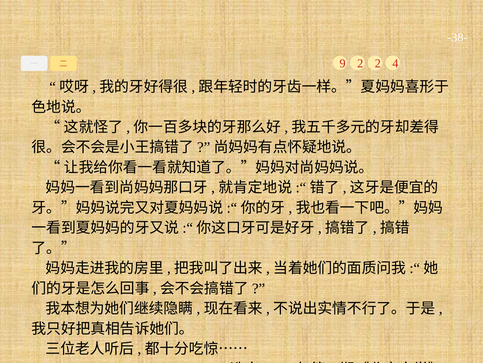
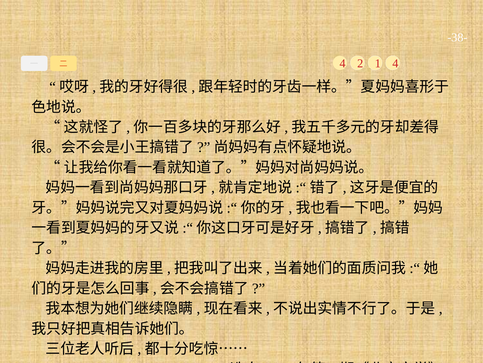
9 at (343, 64): 9 -> 4
2 2: 2 -> 1
